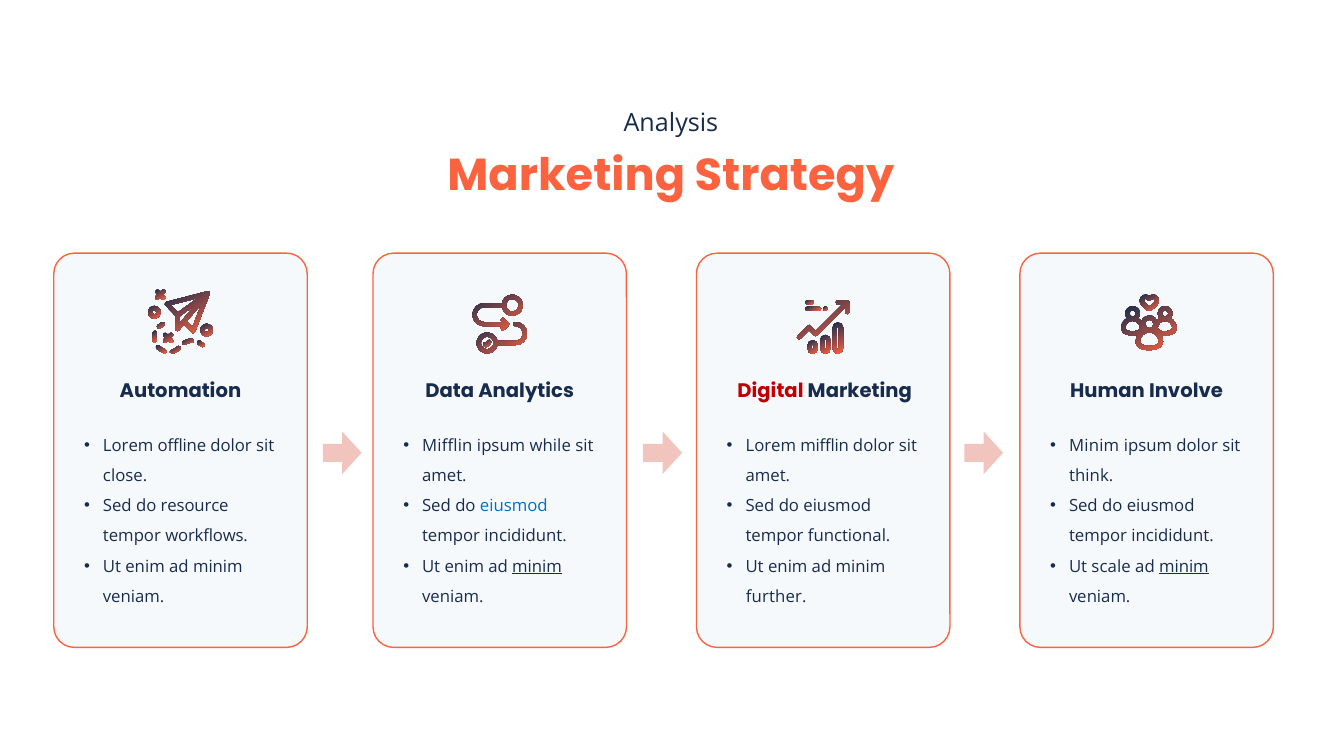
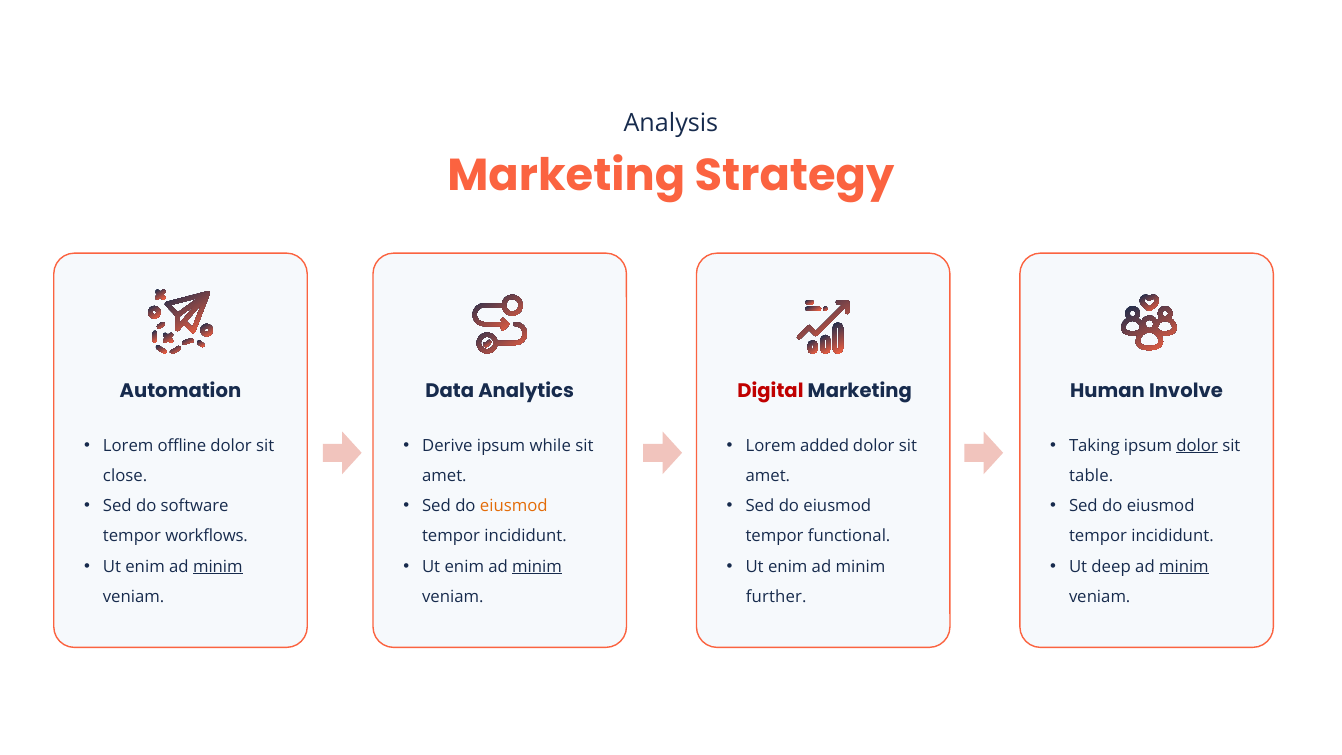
Mifflin at (447, 446): Mifflin -> Derive
Lorem mifflin: mifflin -> added
Minim at (1094, 446): Minim -> Taking
dolor at (1197, 446) underline: none -> present
think: think -> table
resource: resource -> software
eiusmod at (514, 506) colour: blue -> orange
minim at (218, 566) underline: none -> present
scale: scale -> deep
